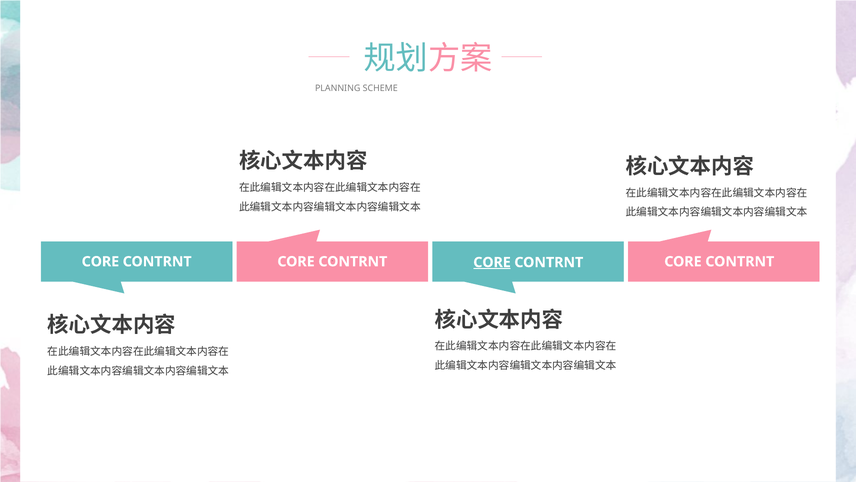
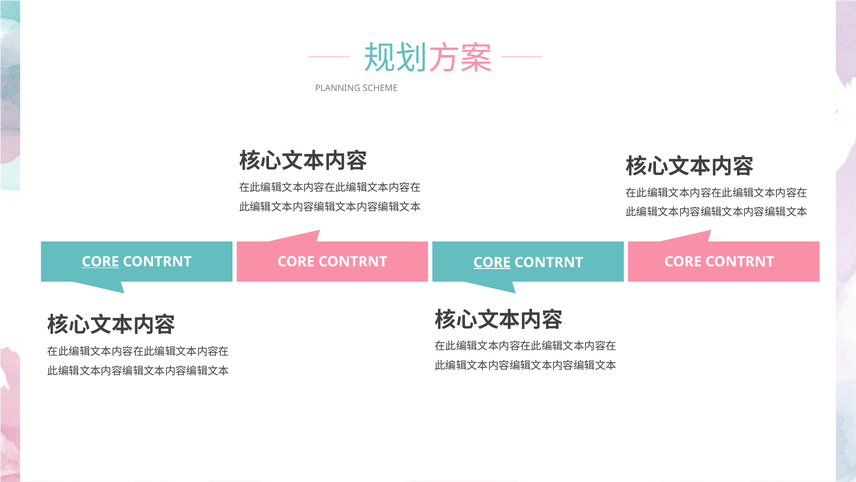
CORE at (100, 261) underline: none -> present
